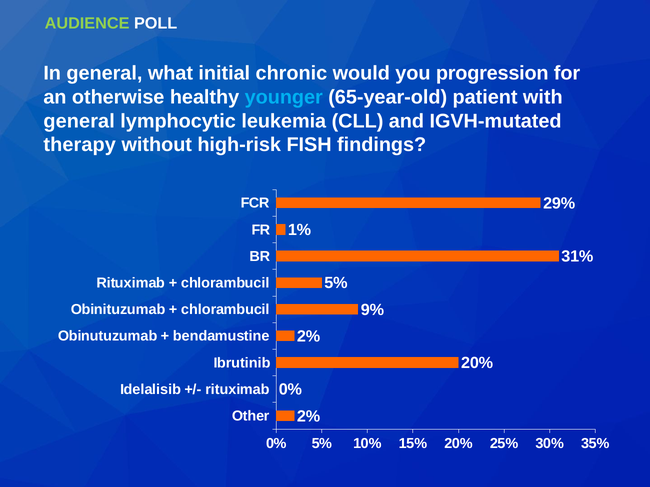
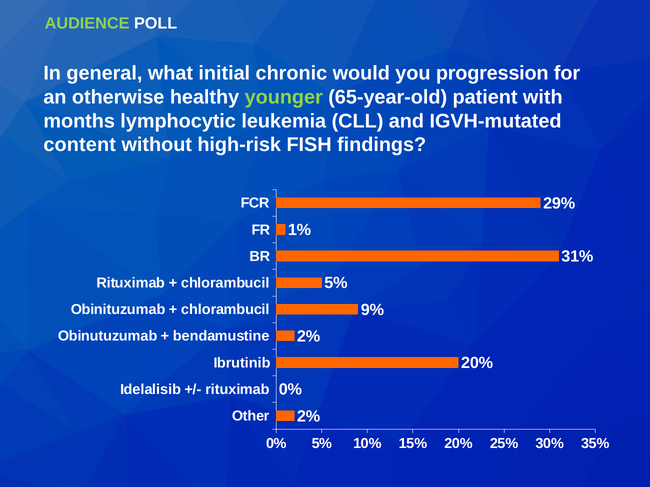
younger colour: light blue -> light green
general at (79, 121): general -> months
therapy: therapy -> content
